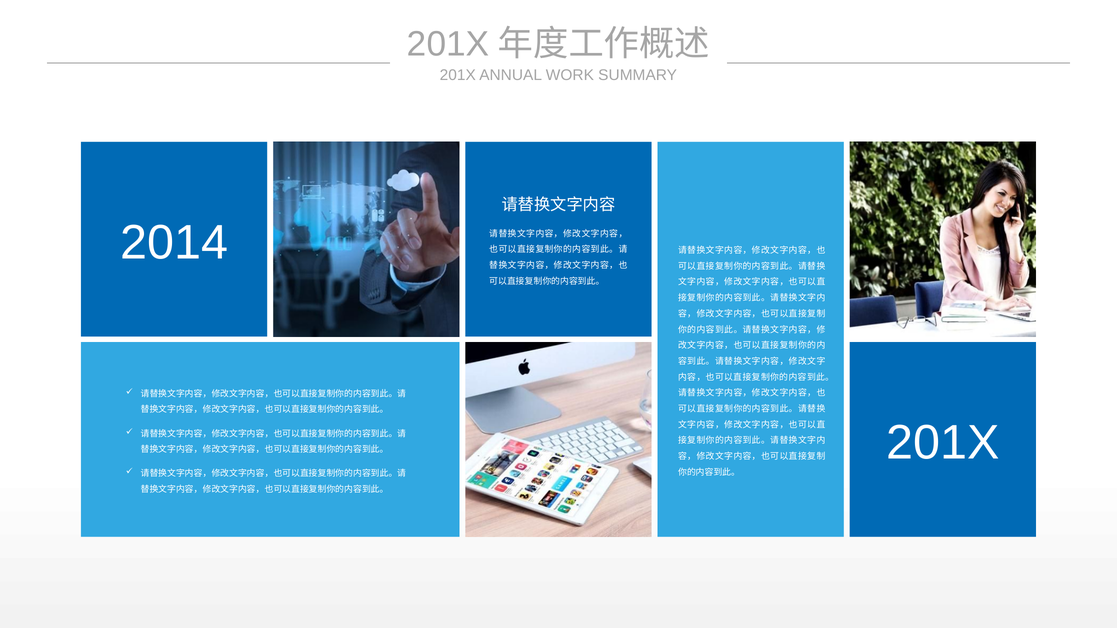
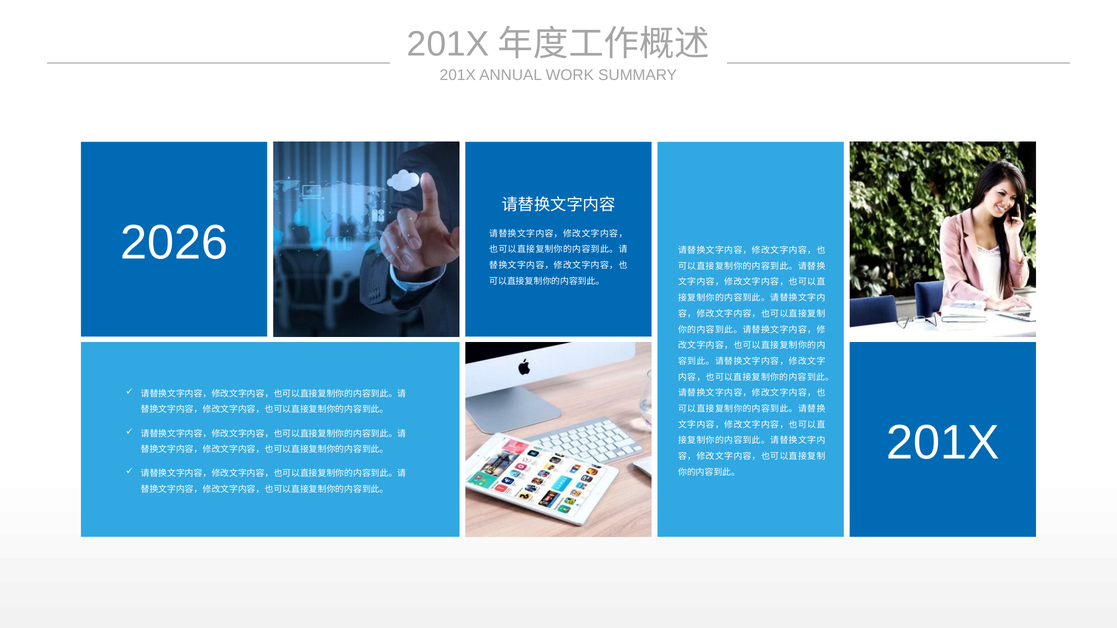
2014: 2014 -> 2026
